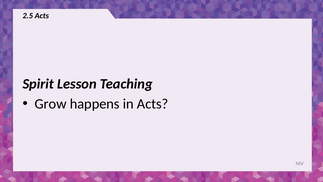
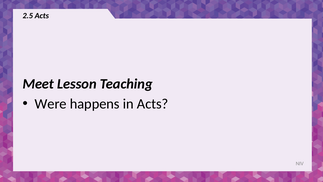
Spirit: Spirit -> Meet
Grow: Grow -> Were
